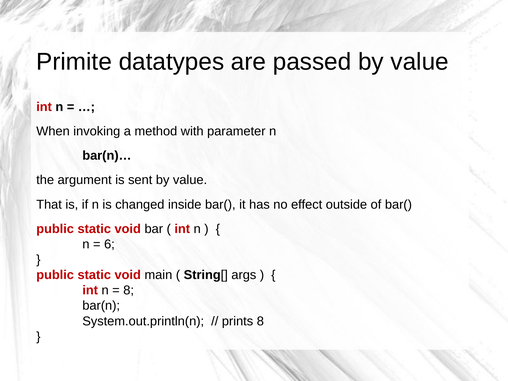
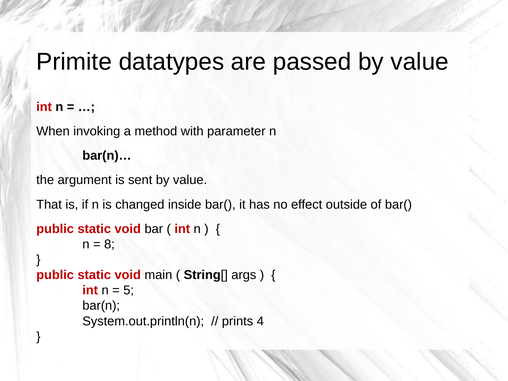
6: 6 -> 8
8 at (129, 290): 8 -> 5
prints 8: 8 -> 4
